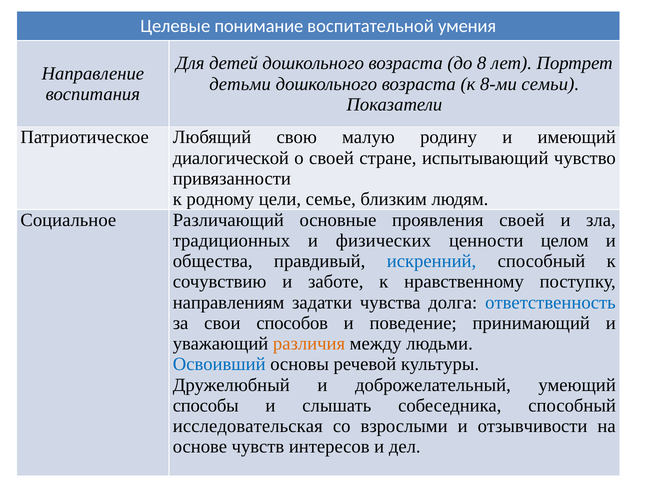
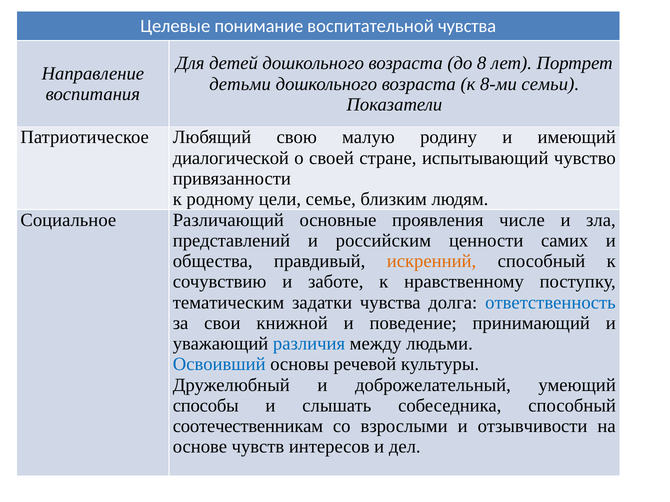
воспитательной умения: умения -> чувства
проявления своей: своей -> числе
традиционных: традиционных -> представлений
физических: физических -> российским
целом: целом -> самих
искренний colour: blue -> orange
направлениям: направлениям -> тематическим
способов: способов -> книжной
различия colour: orange -> blue
исследовательская: исследовательская -> соотечественникам
